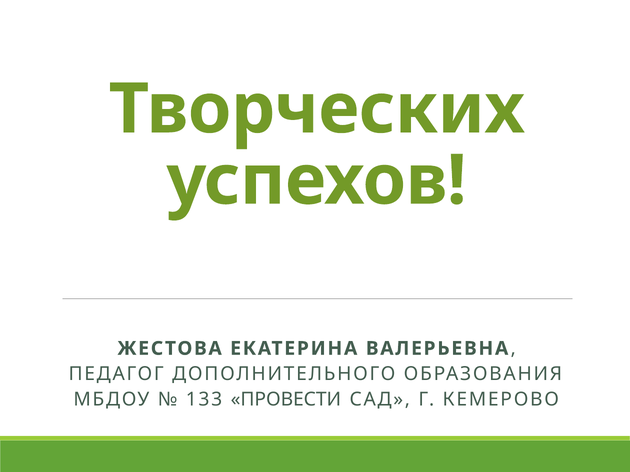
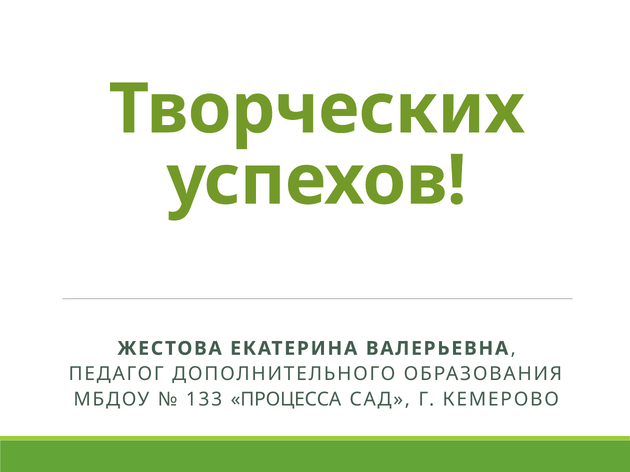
ПРОВЕСТИ: ПРОВЕСТИ -> ПРОЦЕССА
